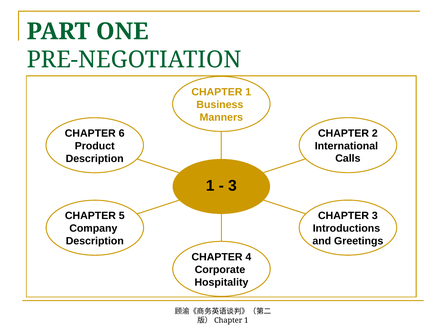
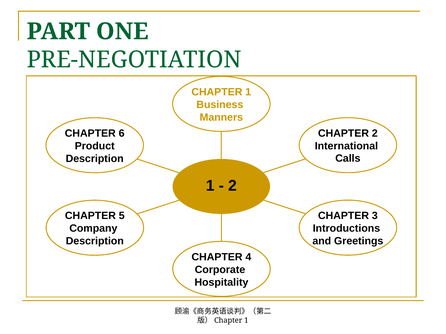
3 at (232, 186): 3 -> 2
